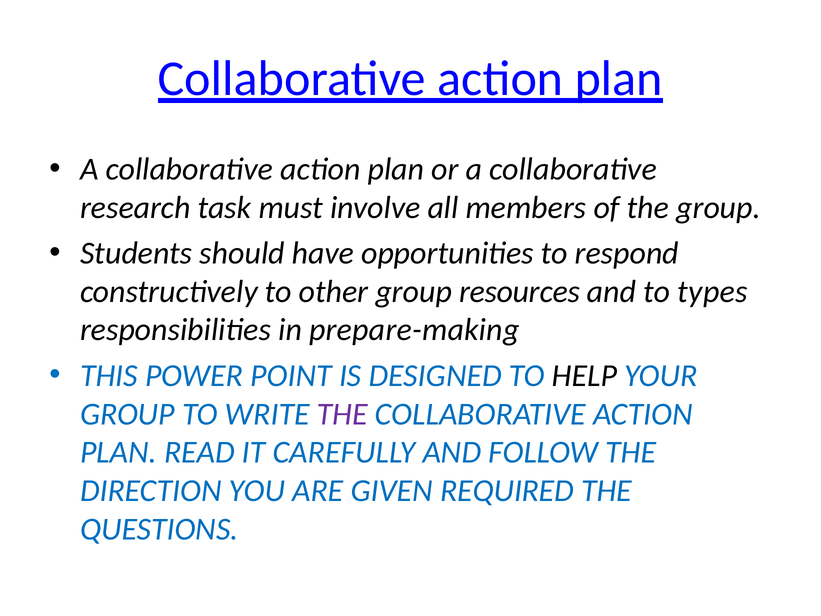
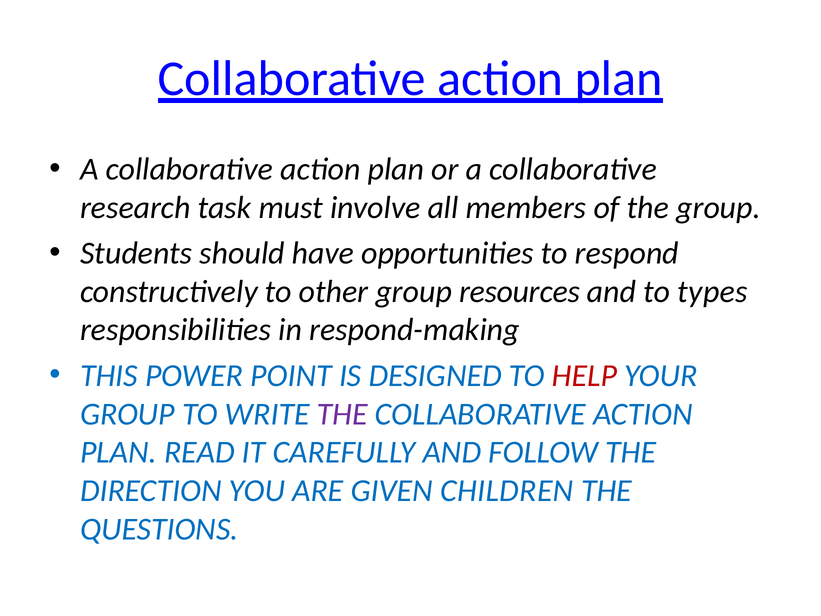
prepare-making: prepare-making -> respond-making
HELP colour: black -> red
REQUIRED: REQUIRED -> CHILDREN
